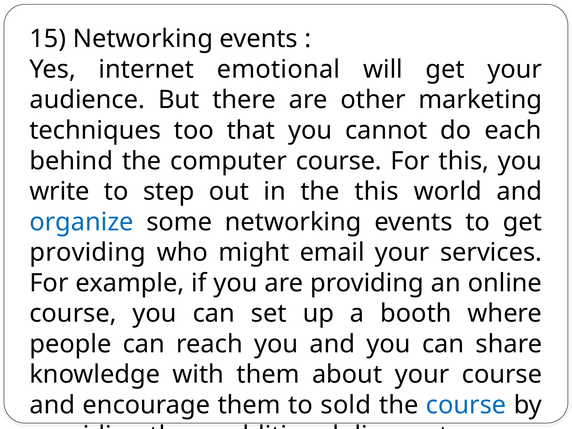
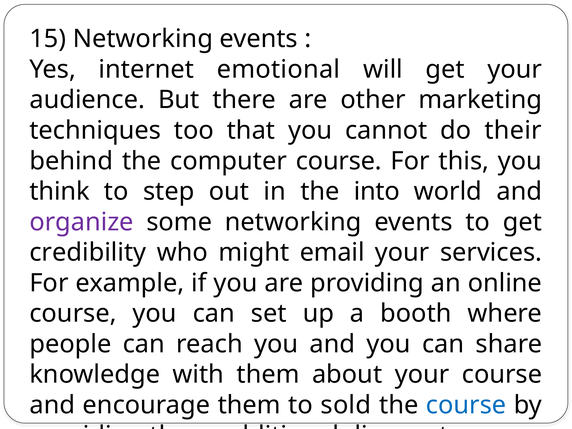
each: each -> their
write: write -> think
the this: this -> into
organize colour: blue -> purple
providing at (88, 253): providing -> credibility
